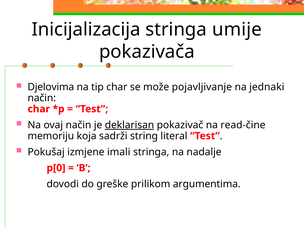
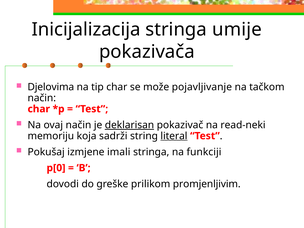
jednaki: jednaki -> tačkom
read-čine: read-čine -> read-neki
literal underline: none -> present
nadalje: nadalje -> funkciji
argumentima: argumentima -> promjenljivim
